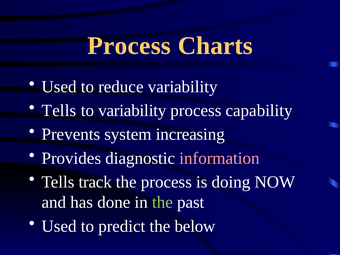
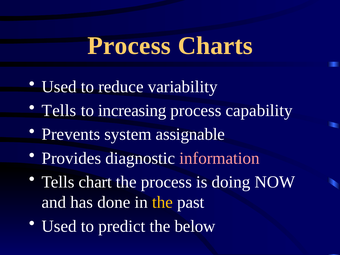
to variability: variability -> increasing
increasing: increasing -> assignable
track: track -> chart
the at (162, 202) colour: light green -> yellow
